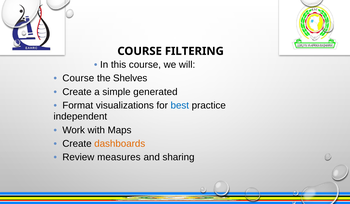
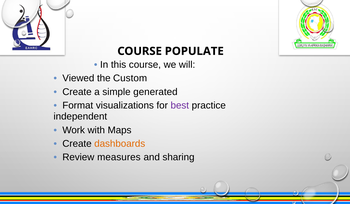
FILTERING: FILTERING -> POPULATE
Course at (78, 78): Course -> Viewed
Shelves: Shelves -> Custom
best colour: blue -> purple
